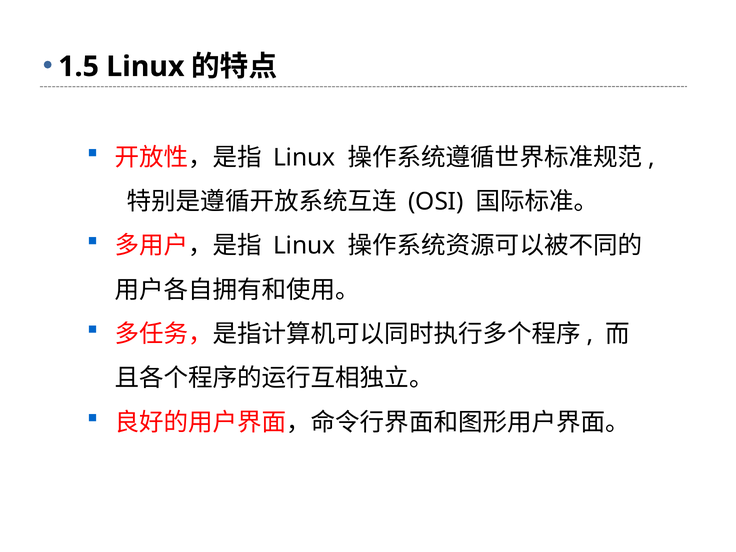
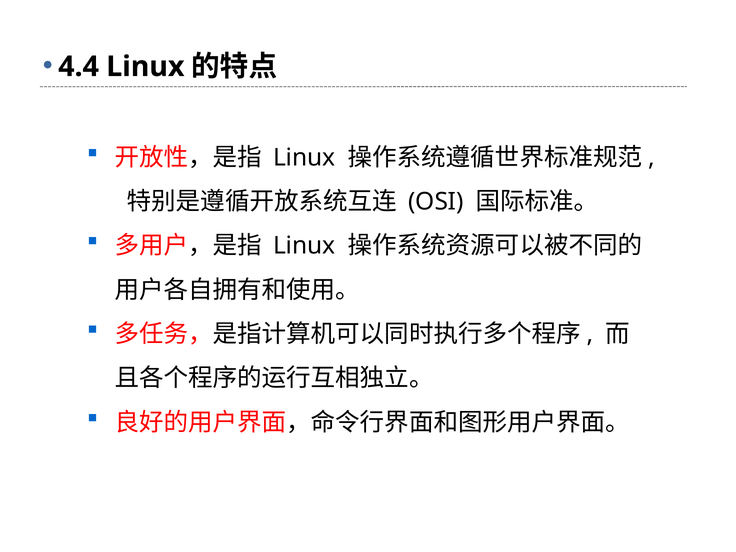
1.5: 1.5 -> 4.4
